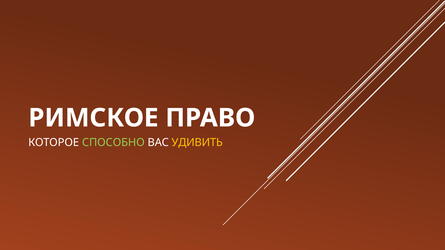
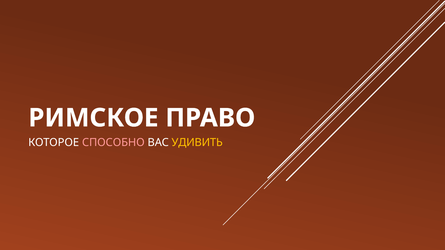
СПОСОБНО colour: light green -> pink
